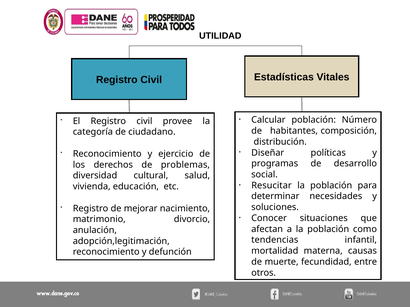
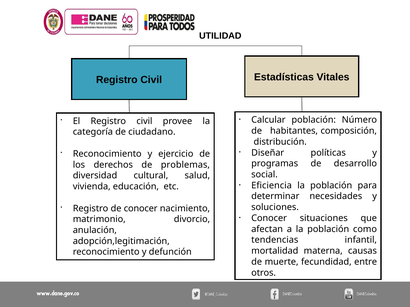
Resucitar: Resucitar -> Eficiencia
de mejorar: mejorar -> conocer
